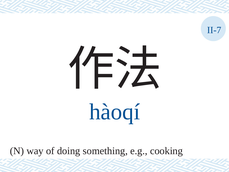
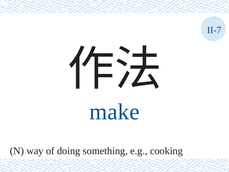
hàoqí: hàoqí -> make
